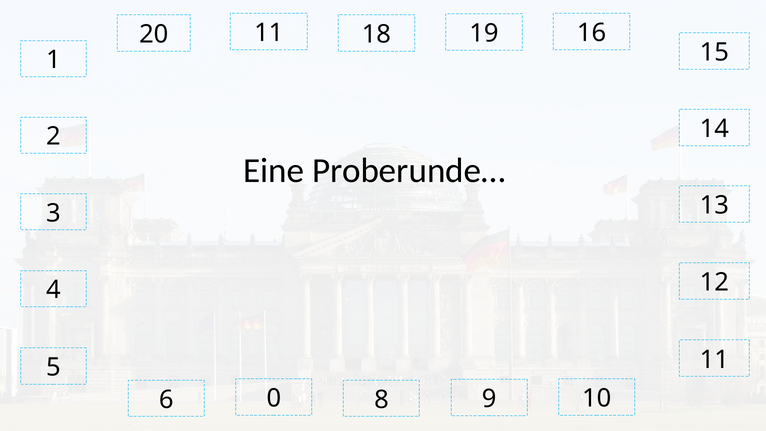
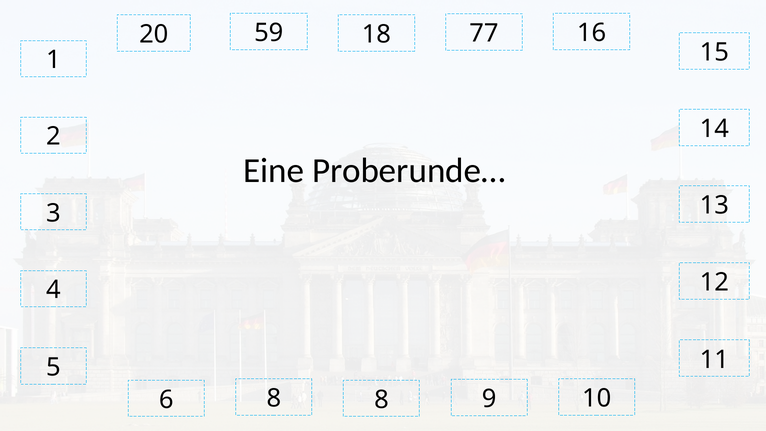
20 11: 11 -> 59
19: 19 -> 77
6 0: 0 -> 8
